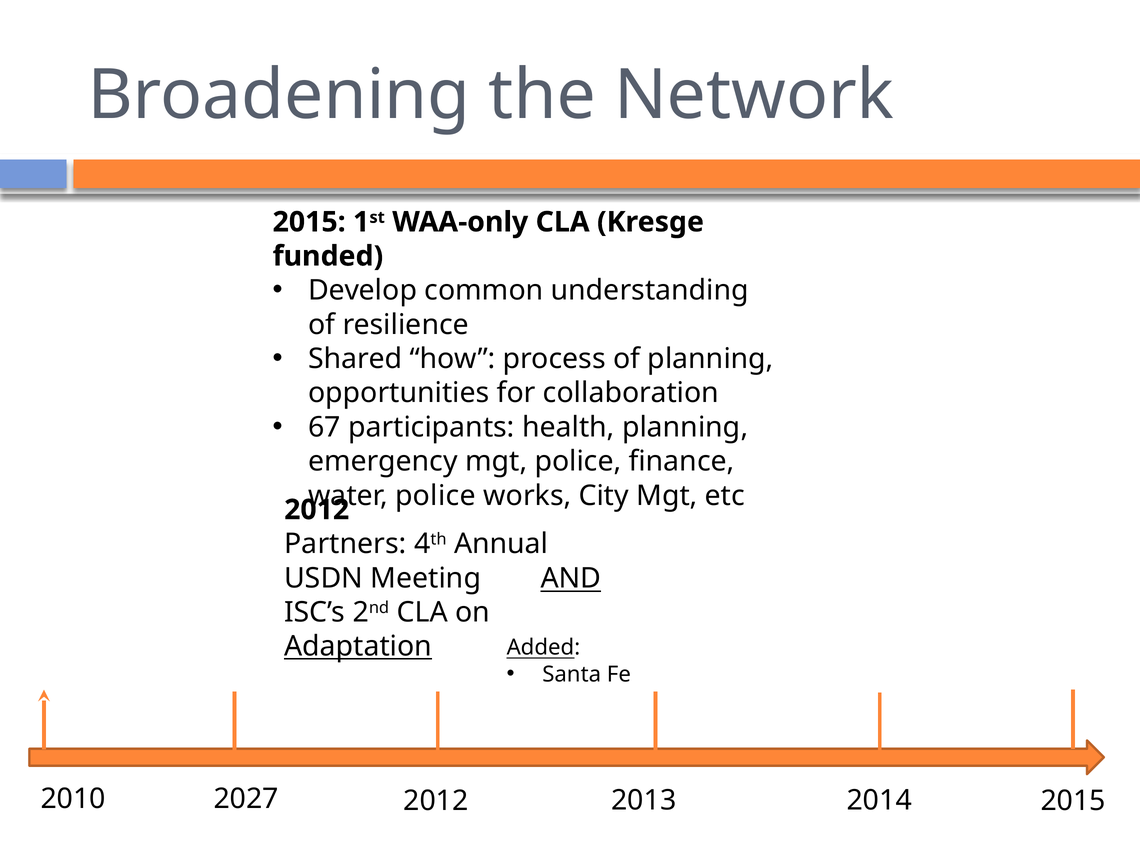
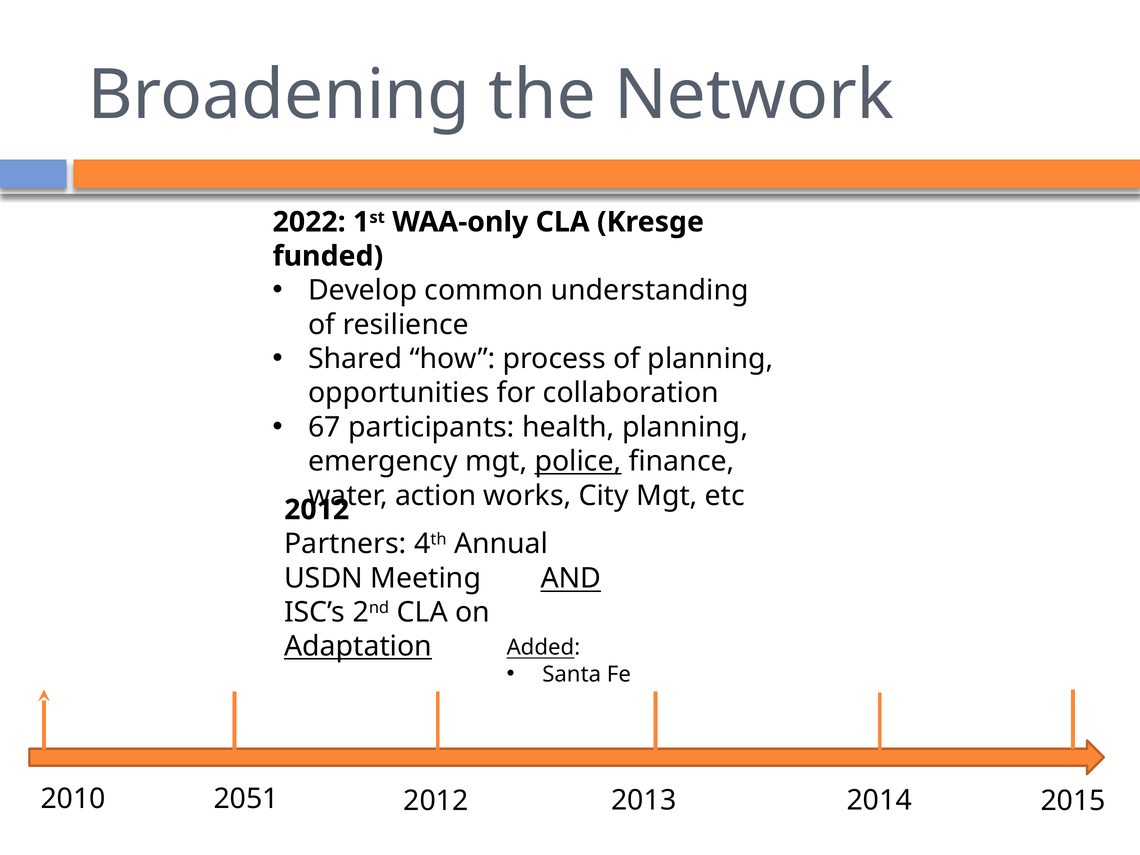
2015 at (309, 222): 2015 -> 2022
police at (578, 461) underline: none -> present
water police: police -> action
2027: 2027 -> 2051
